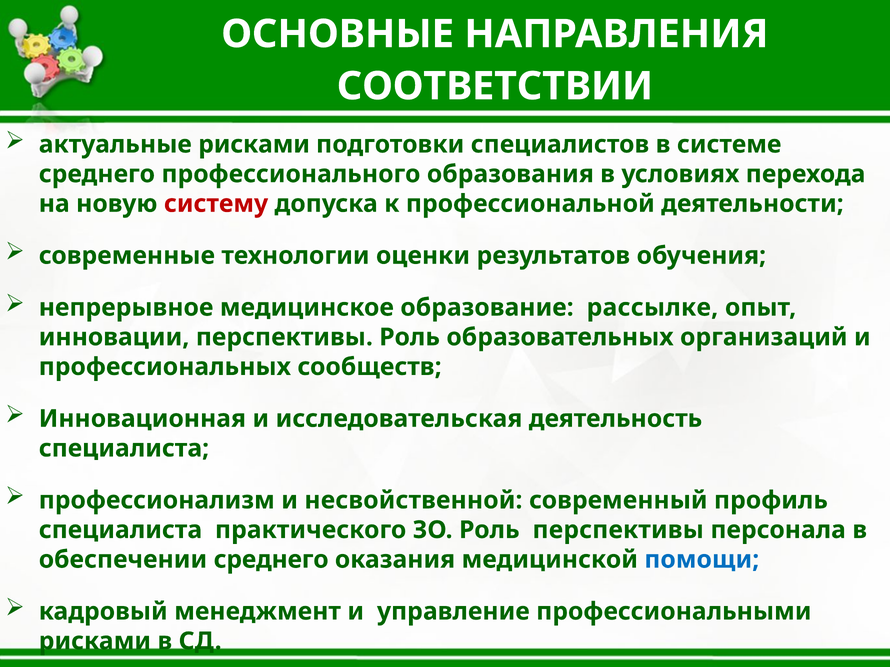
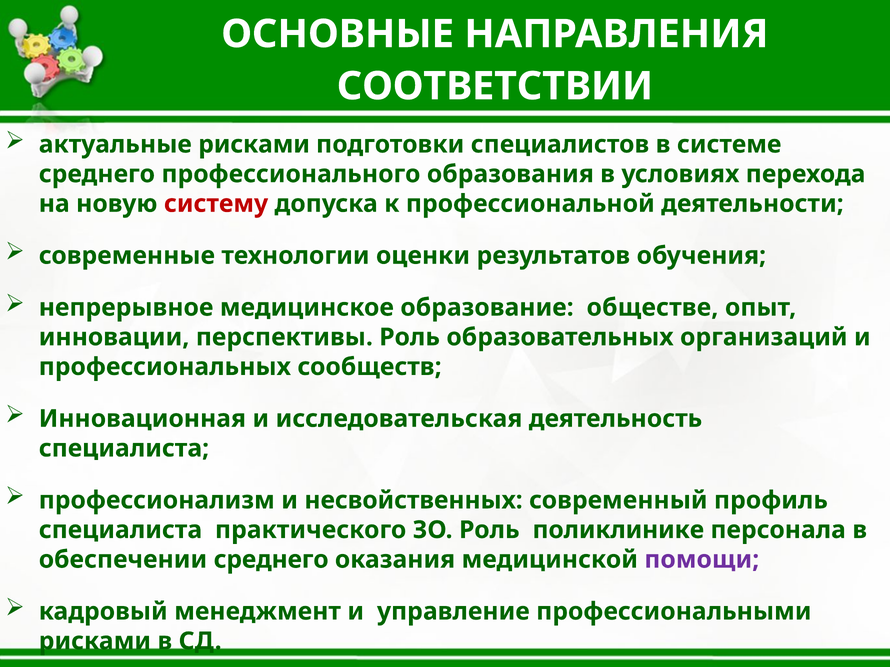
рассылке: рассылке -> обществе
несвойственной: несвойственной -> несвойственных
Роль перспективы: перспективы -> поликлинике
помощи colour: blue -> purple
